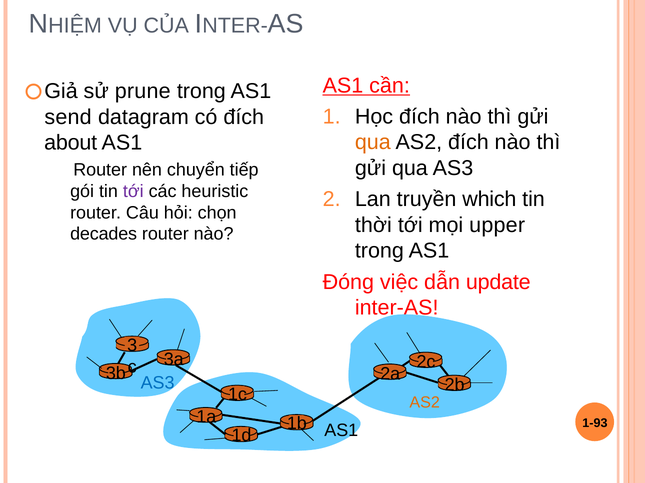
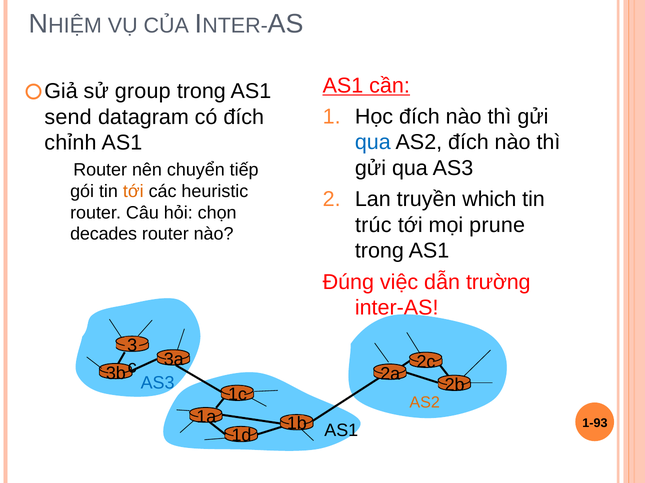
prune: prune -> group
qua at (373, 143) colour: orange -> blue
about: about -> chỉnh
tới at (133, 191) colour: purple -> orange
thời: thời -> trúc
upper: upper -> prune
Đóng: Đóng -> Đúng
update: update -> trường
